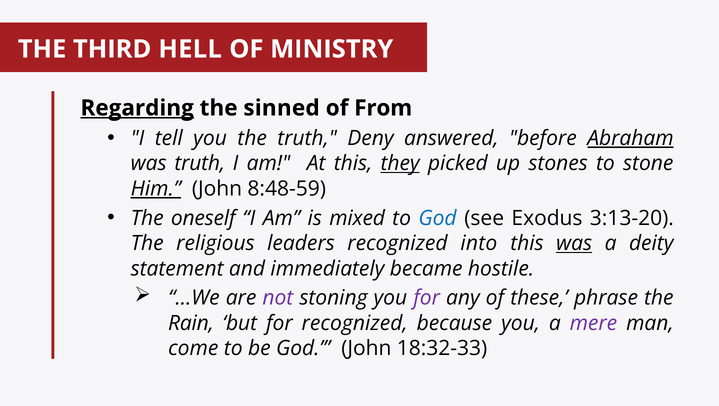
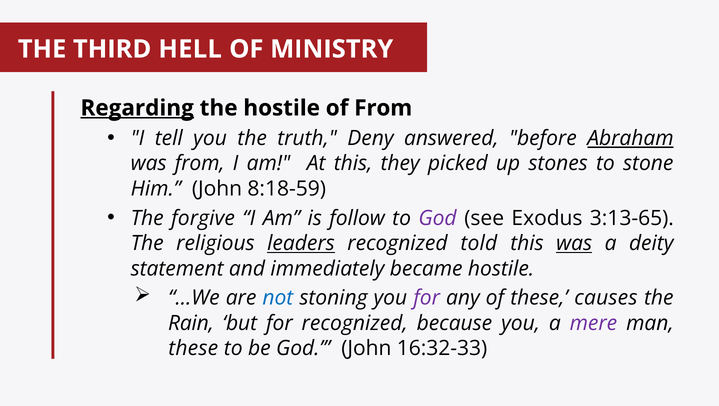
the sinned: sinned -> hostile
was truth: truth -> from
they underline: present -> none
Him underline: present -> none
8:48-59: 8:48-59 -> 8:18-59
oneself: oneself -> forgive
mixed: mixed -> follow
God at (438, 218) colour: blue -> purple
3:13-20: 3:13-20 -> 3:13-65
leaders underline: none -> present
into: into -> told
not colour: purple -> blue
phrase: phrase -> causes
come at (193, 348): come -> these
18:32-33: 18:32-33 -> 16:32-33
